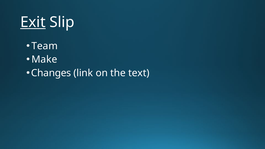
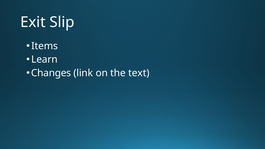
Exit underline: present -> none
Team: Team -> Items
Make: Make -> Learn
